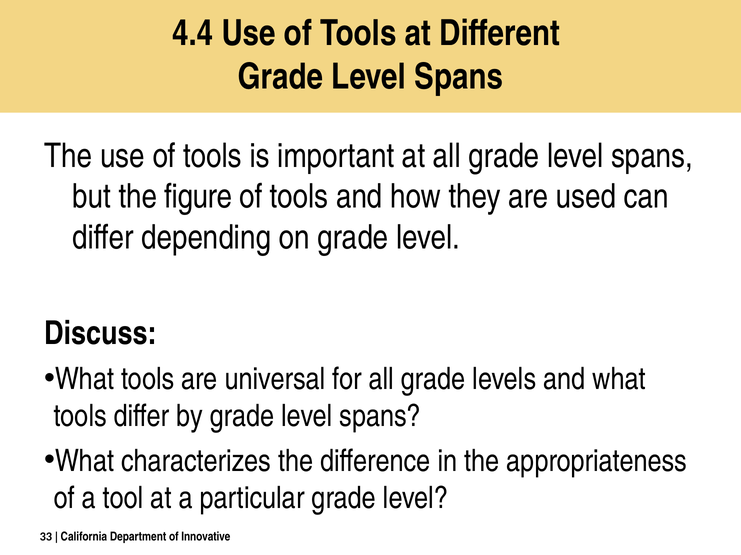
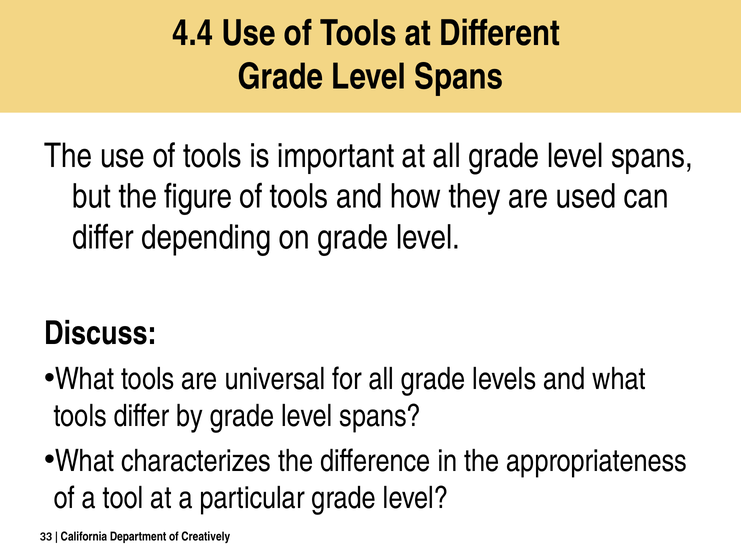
Innovative: Innovative -> Creatively
